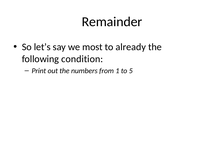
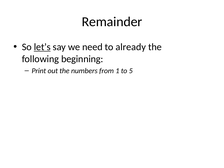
let’s underline: none -> present
most: most -> need
condition: condition -> beginning
